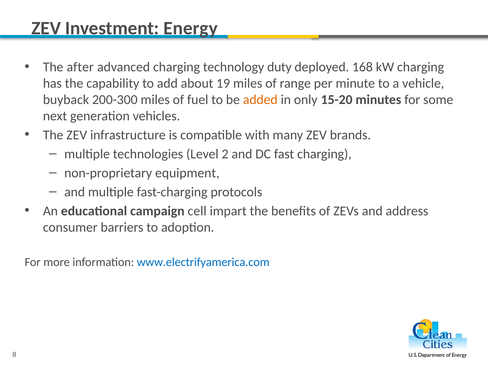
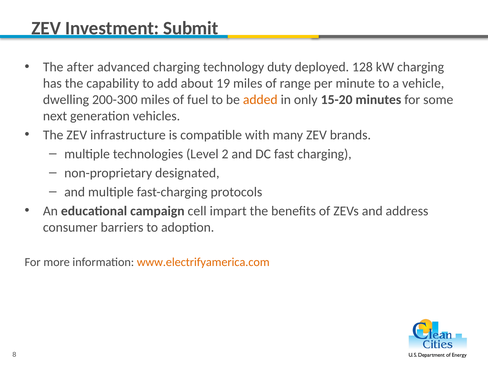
Energy: Energy -> Submit
168: 168 -> 128
buyback: buyback -> dwelling
equipment: equipment -> designated
www.electrifyamerica.com colour: blue -> orange
